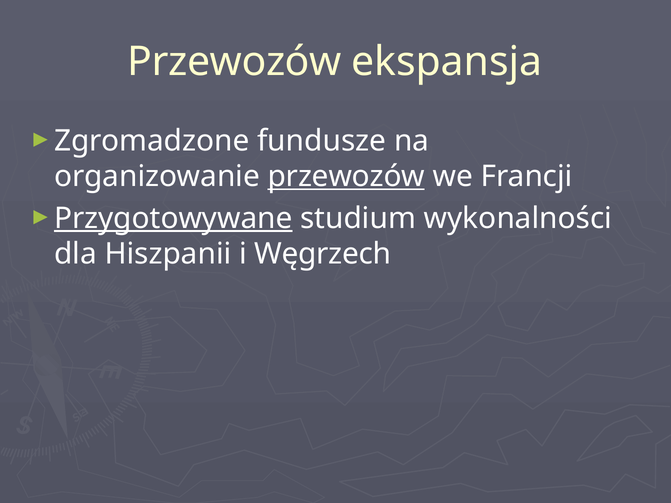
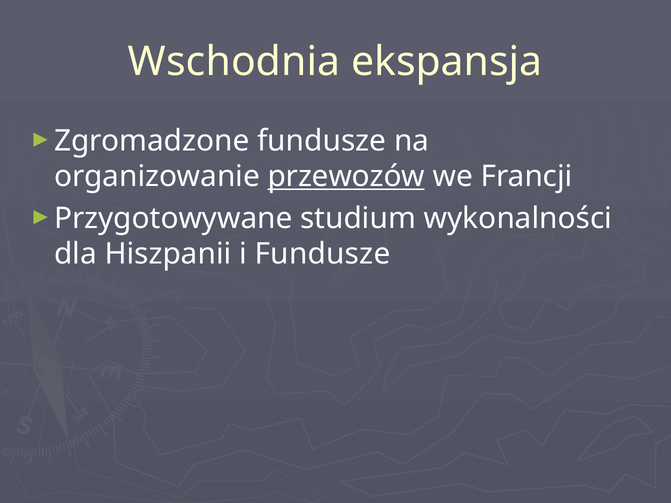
Przewozów at (234, 62): Przewozów -> Wschodnia
Przygotowywane underline: present -> none
i Węgrzech: Węgrzech -> Fundusze
